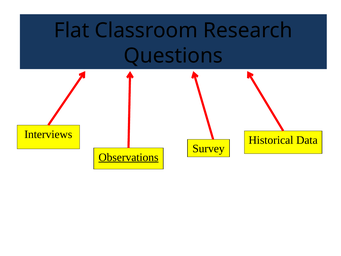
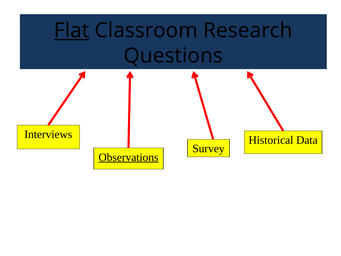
Flat underline: none -> present
